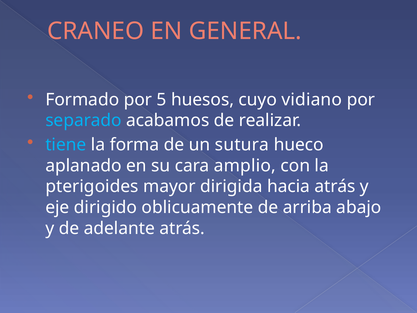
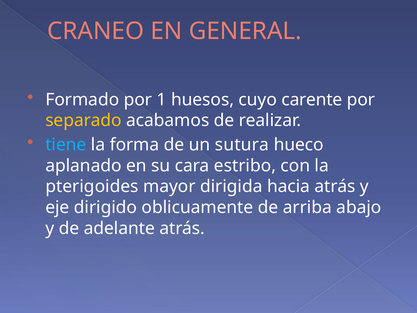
5: 5 -> 1
vidiano: vidiano -> carente
separado colour: light blue -> yellow
amplio: amplio -> estribo
